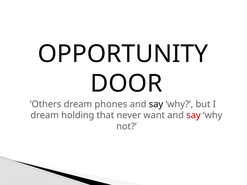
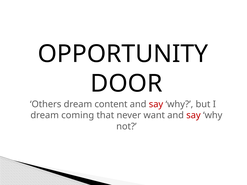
phones: phones -> content
say at (156, 104) colour: black -> red
holding: holding -> coming
